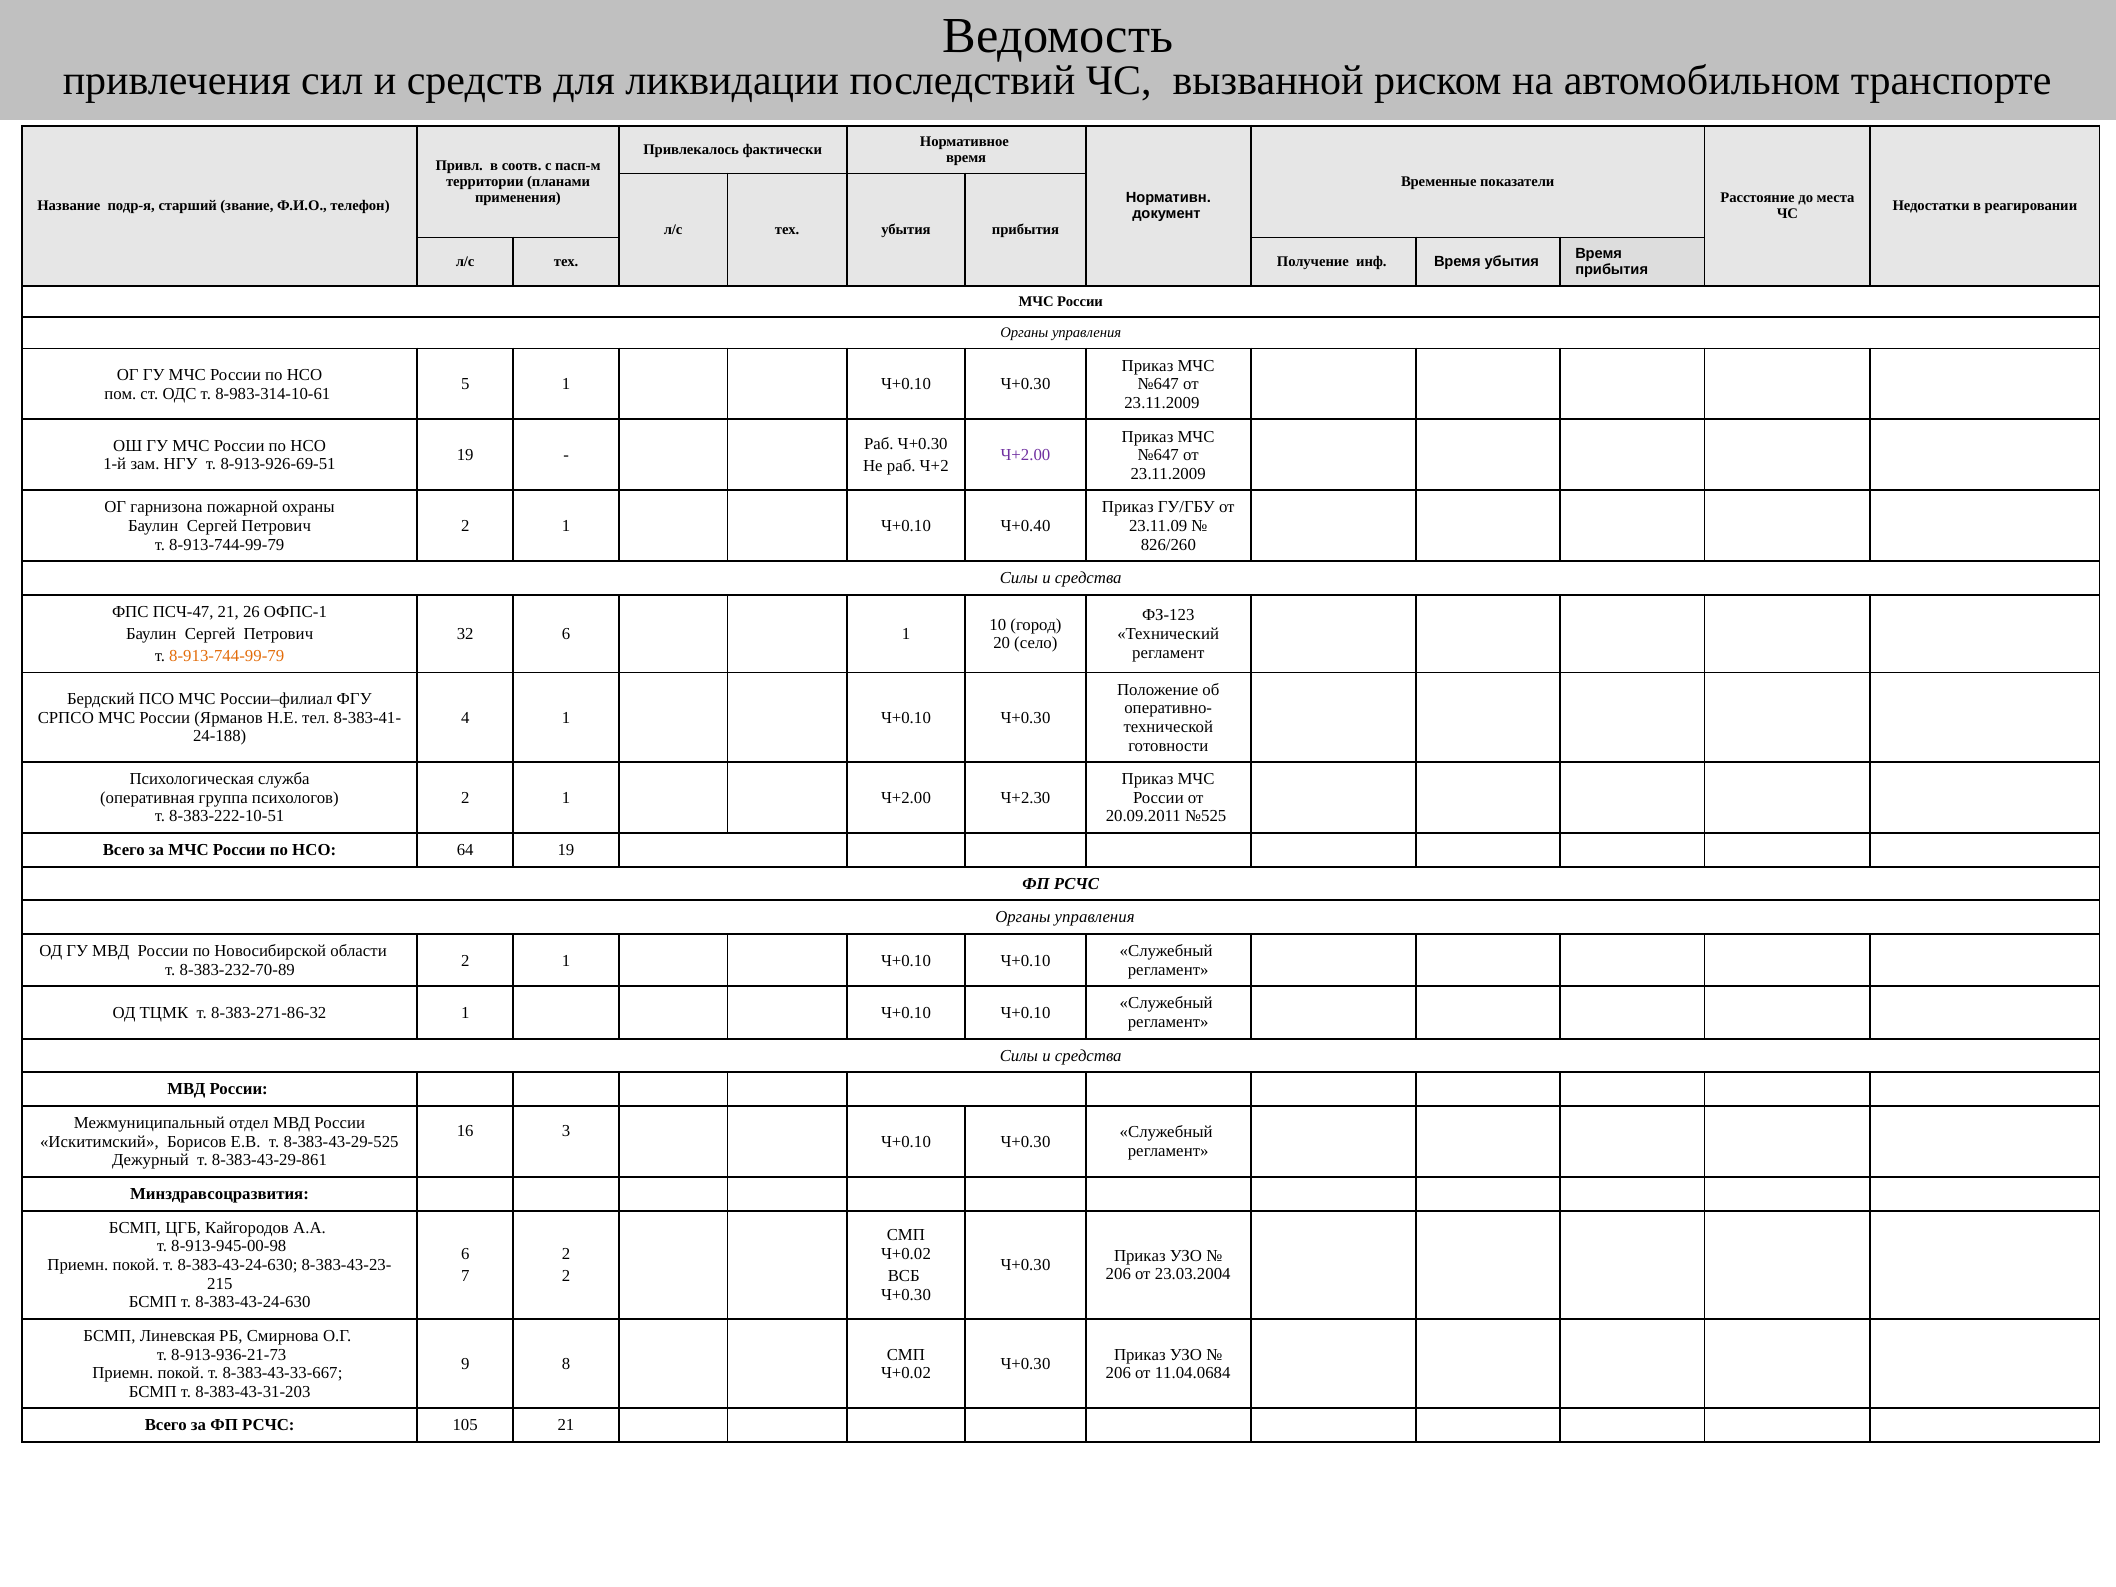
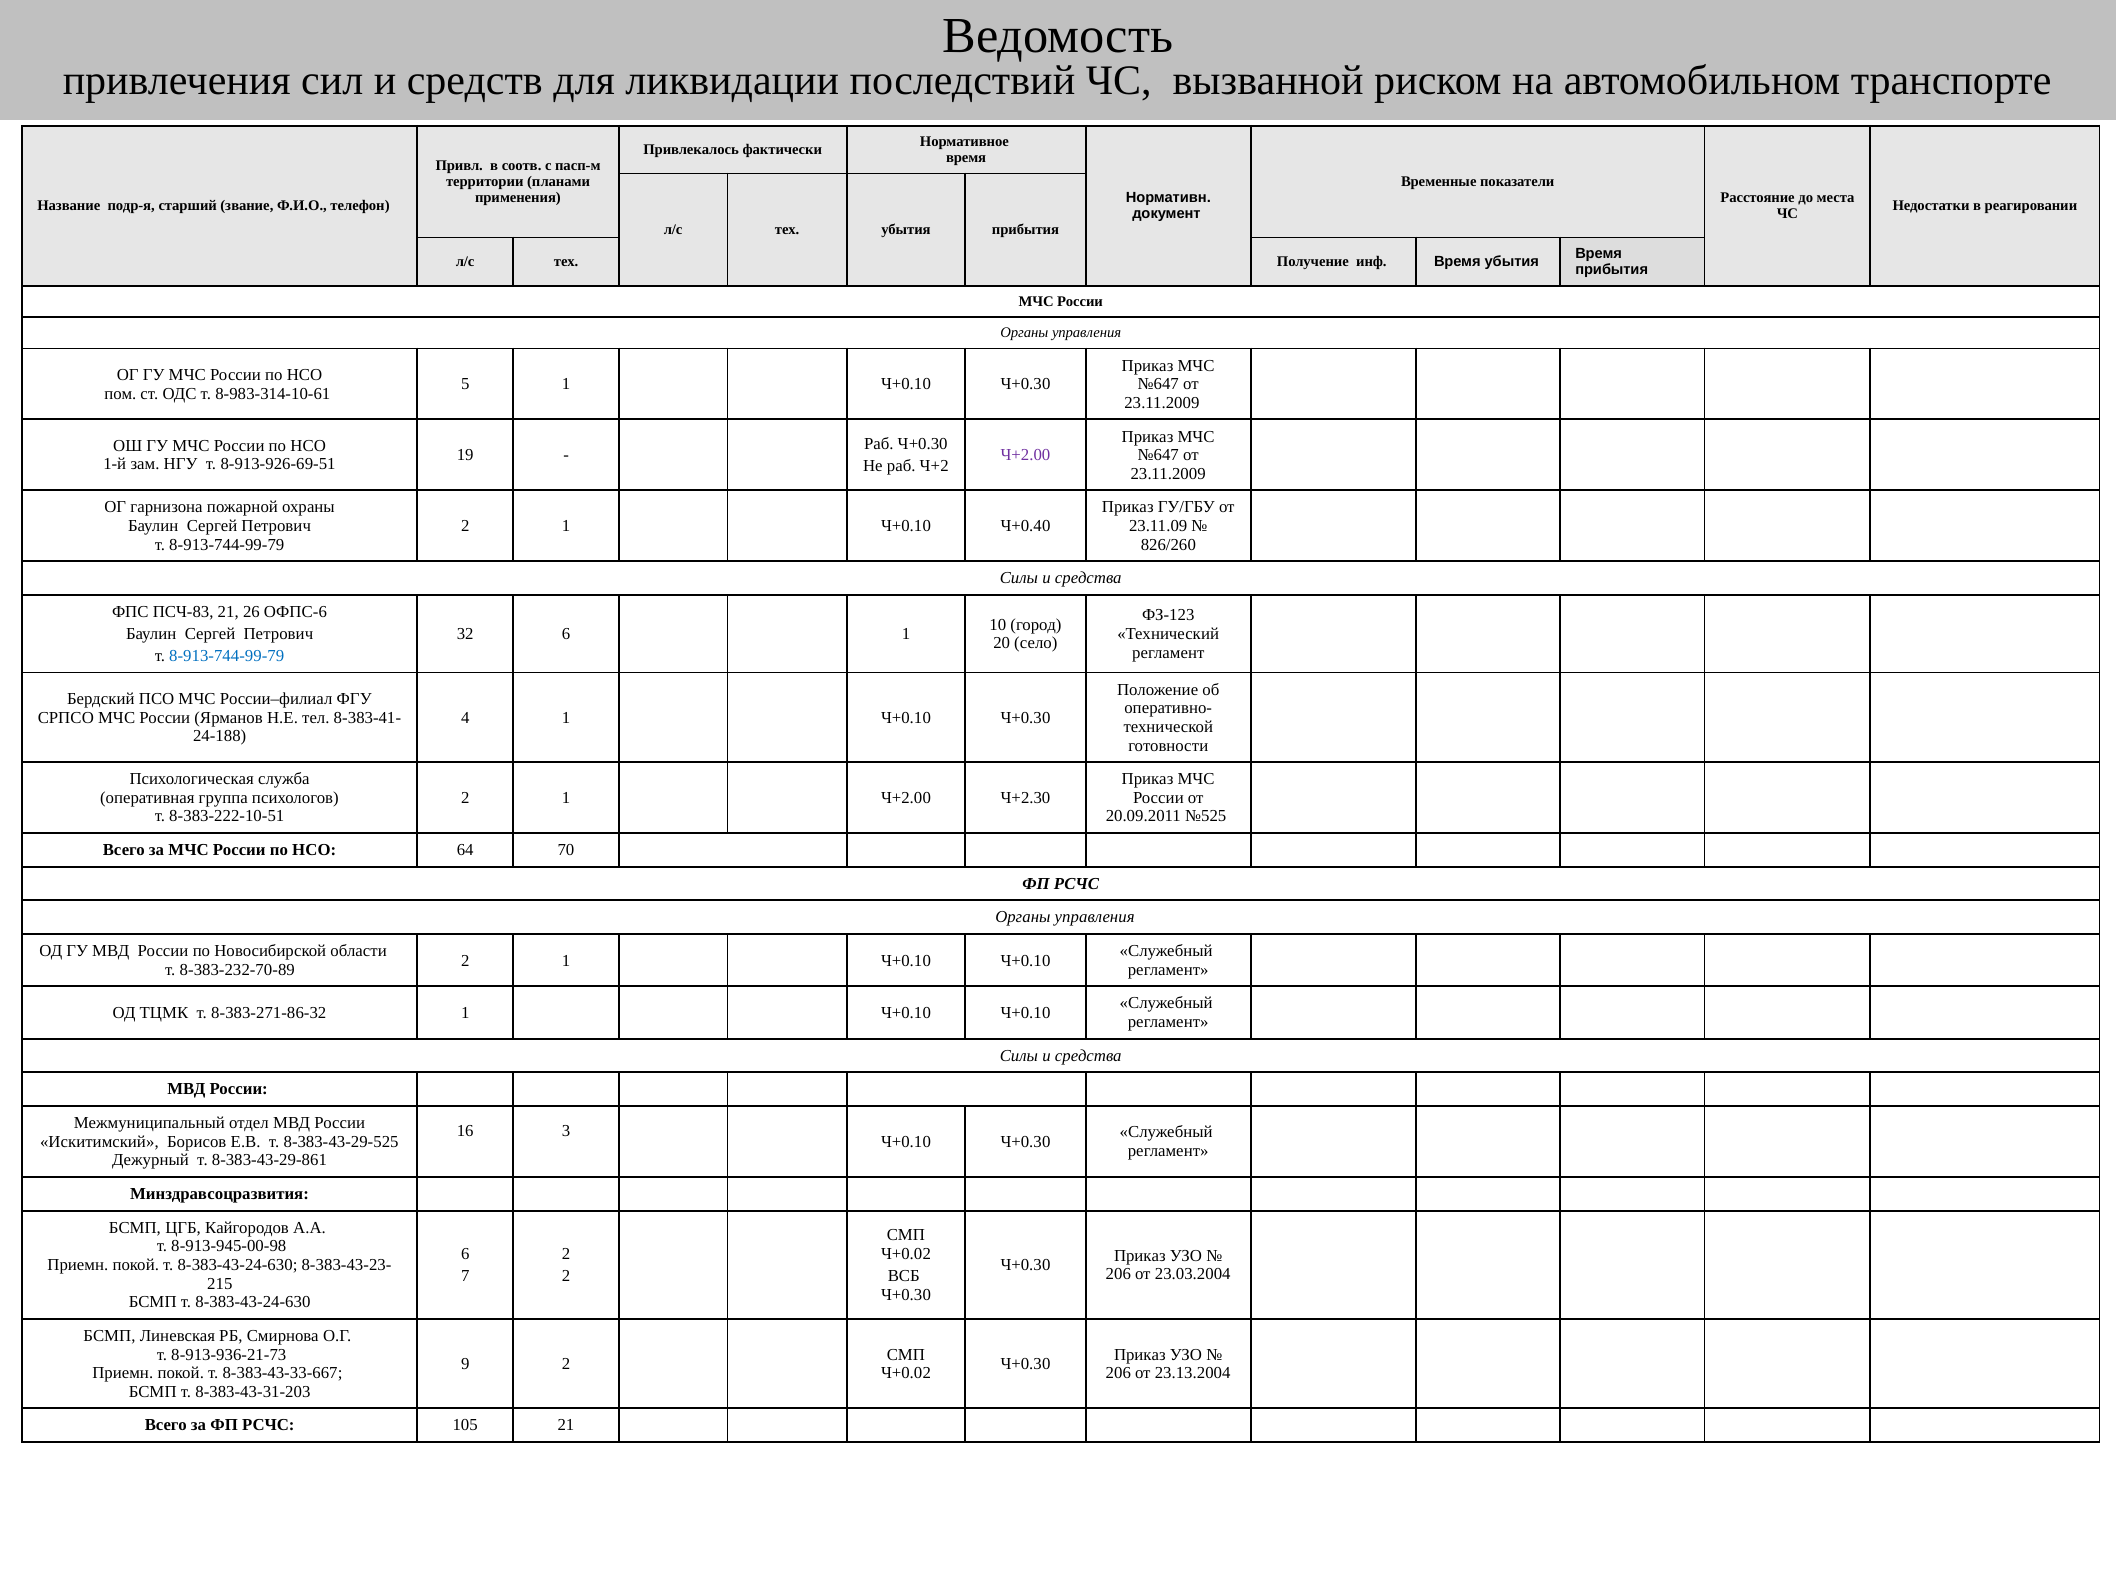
ПСЧ-47: ПСЧ-47 -> ПСЧ-83
ОФПС-1: ОФПС-1 -> ОФПС-6
8-913-744-99-79 at (227, 656) colour: orange -> blue
64 19: 19 -> 70
9 8: 8 -> 2
11.04.0684: 11.04.0684 -> 23.13.2004
